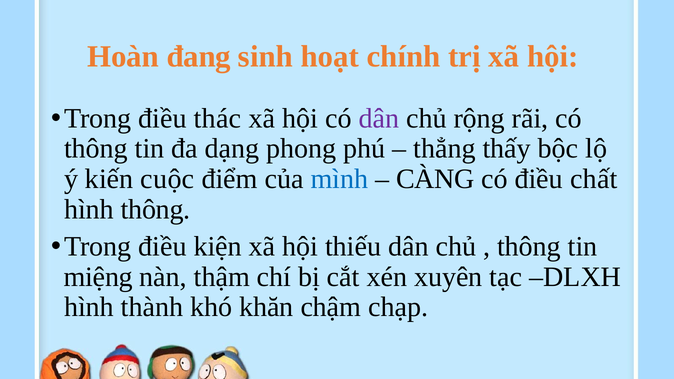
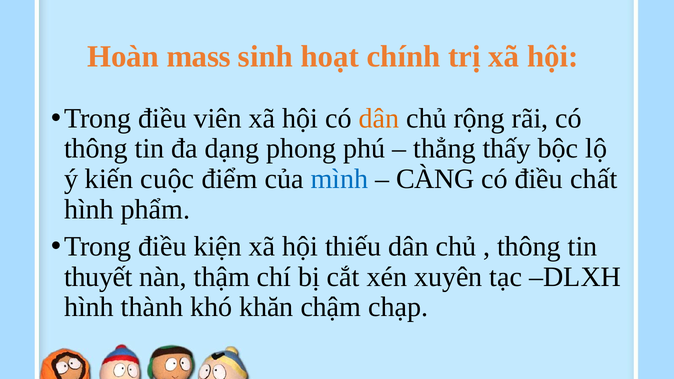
đang: đang -> mass
thác: thác -> viên
dân at (379, 118) colour: purple -> orange
hình thông: thông -> phẩm
miệng: miệng -> thuyết
